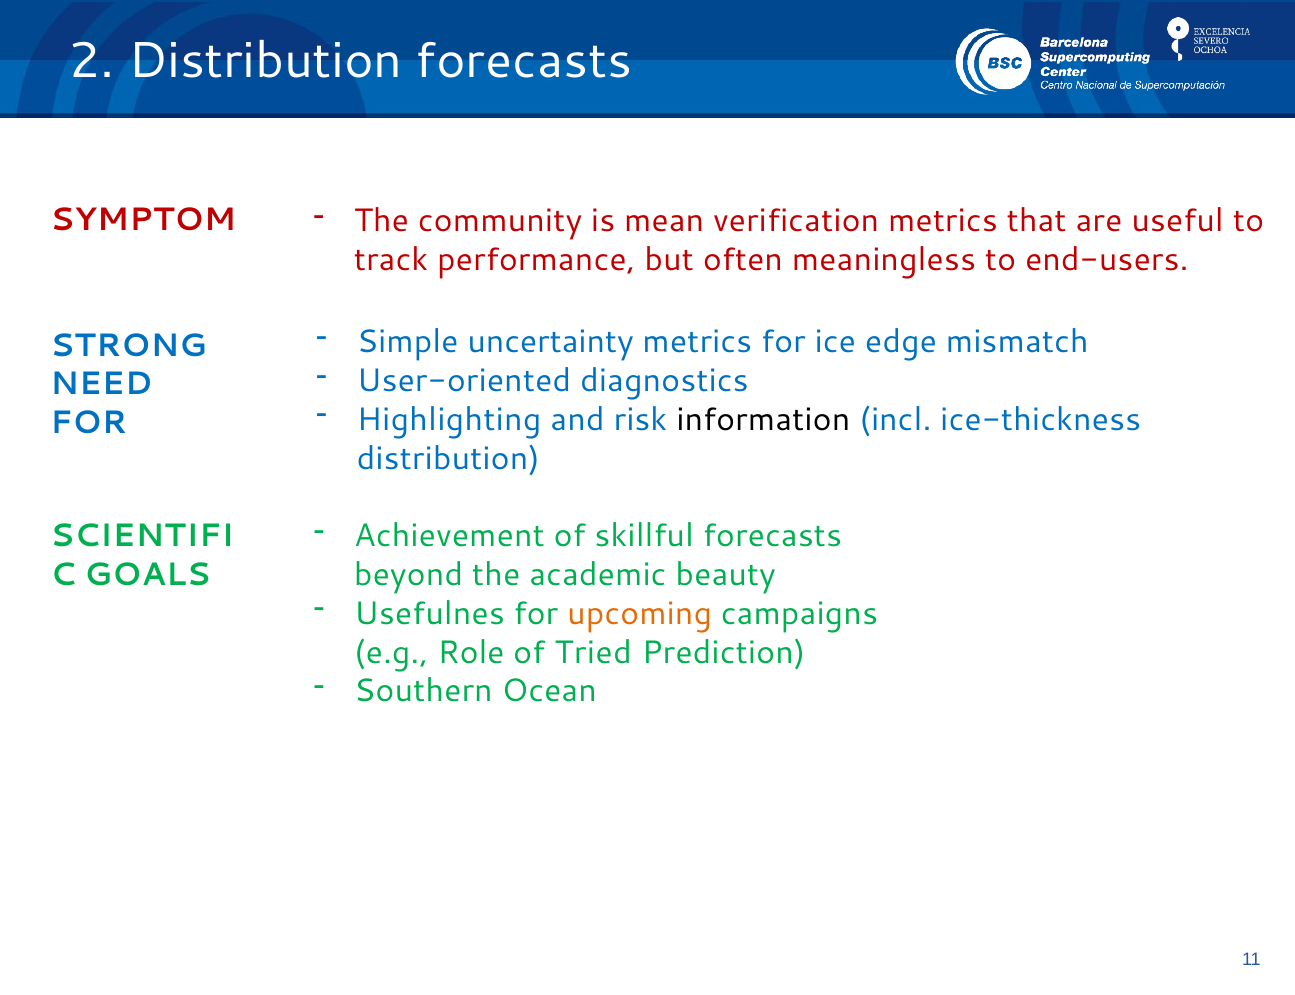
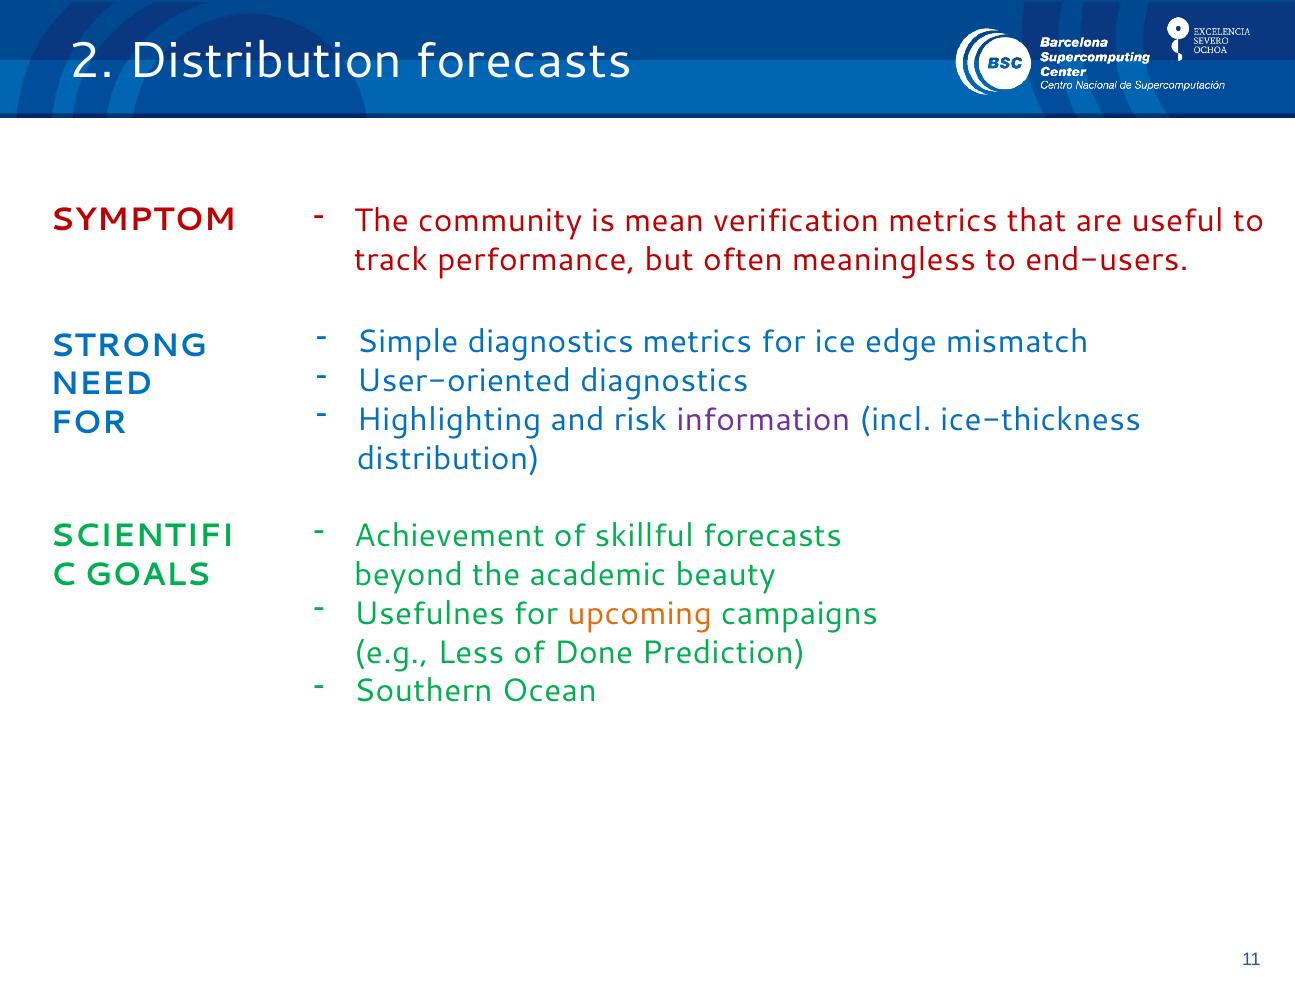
Simple uncertainty: uncertainty -> diagnostics
information colour: black -> purple
Role: Role -> Less
Tried: Tried -> Done
